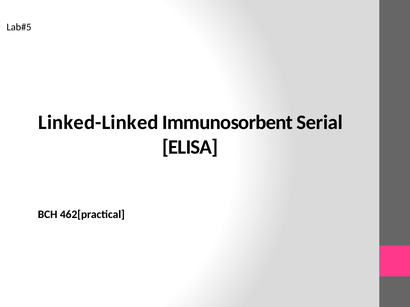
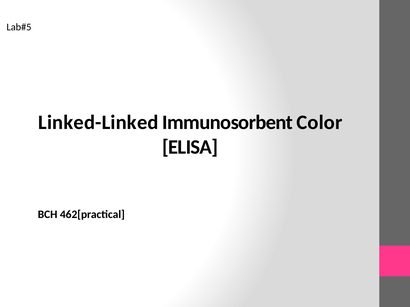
Serial: Serial -> Color
